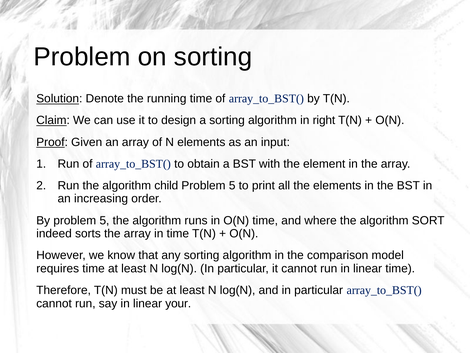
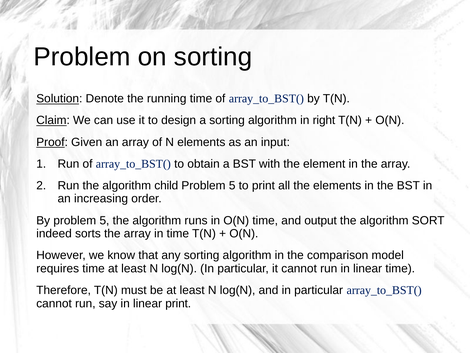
where: where -> output
linear your: your -> print
